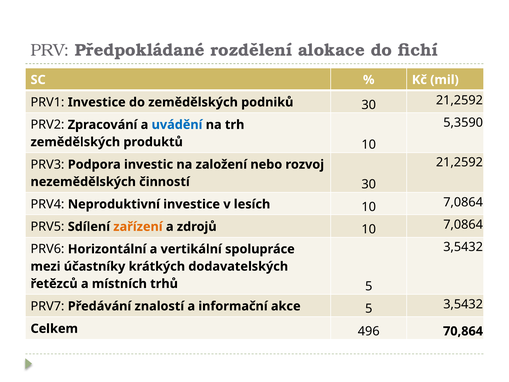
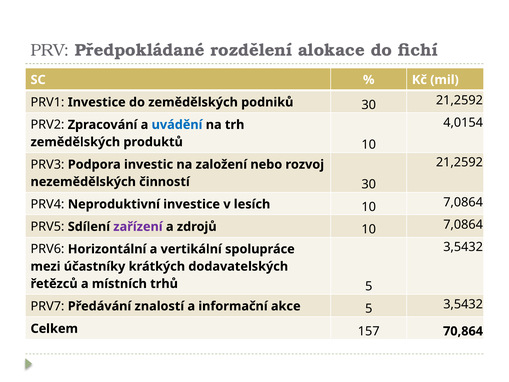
5,3590: 5,3590 -> 4,0154
zařízení colour: orange -> purple
496: 496 -> 157
